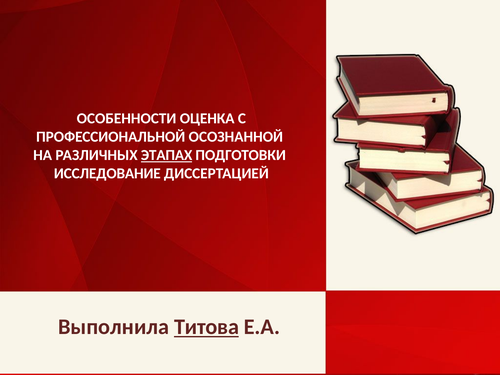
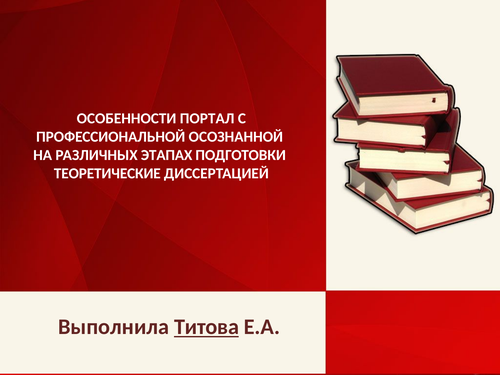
ОЦЕНКА: ОЦЕНКА -> ПОРТАЛ
ЭТАПАХ underline: present -> none
ИССЛЕДОВАНИЕ: ИССЛЕДОВАНИЕ -> ТЕОРЕТИЧЕСКИЕ
